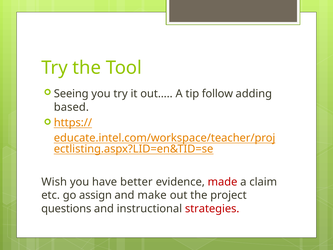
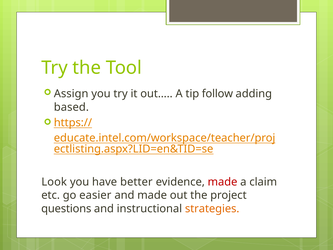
Seeing: Seeing -> Assign
Wish: Wish -> Look
assign: assign -> easier
and make: make -> made
strategies colour: red -> orange
